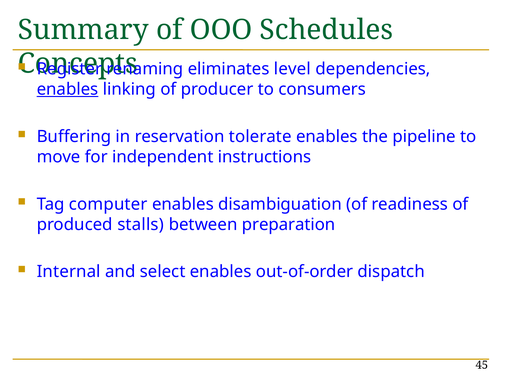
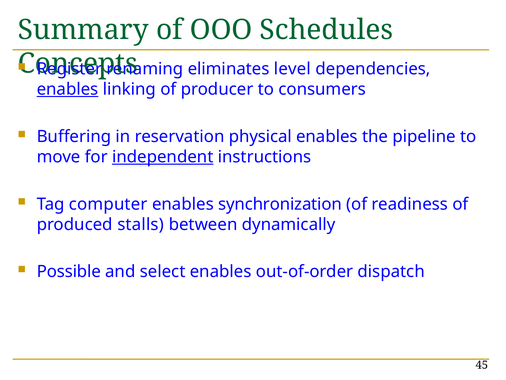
tolerate: tolerate -> physical
independent underline: none -> present
disambiguation: disambiguation -> synchronization
preparation: preparation -> dynamically
Internal: Internal -> Possible
